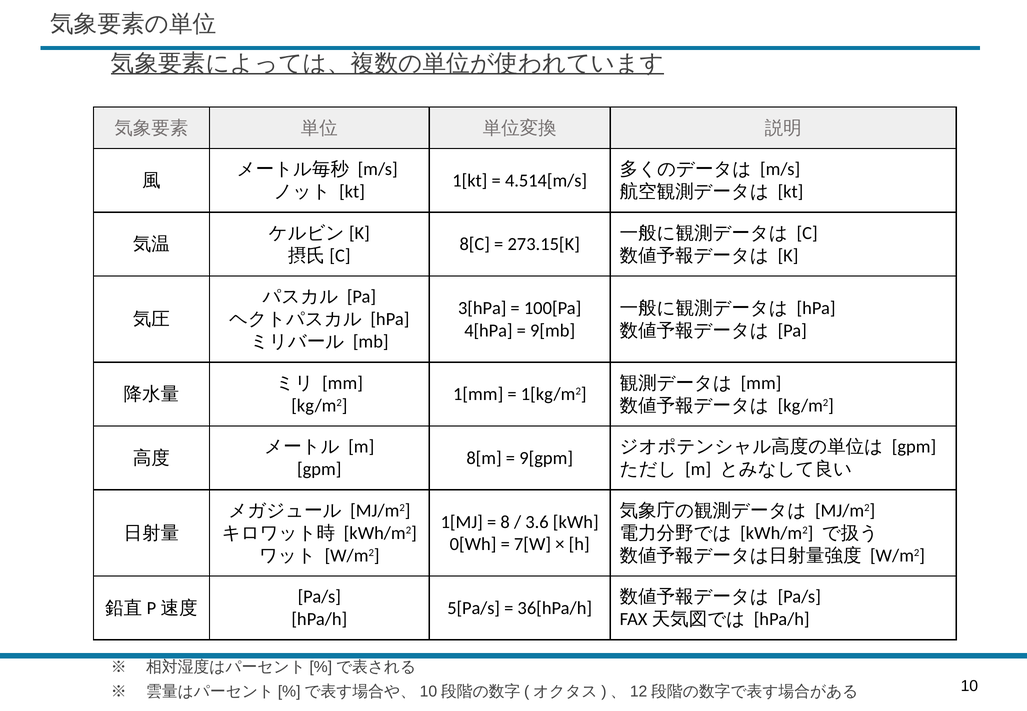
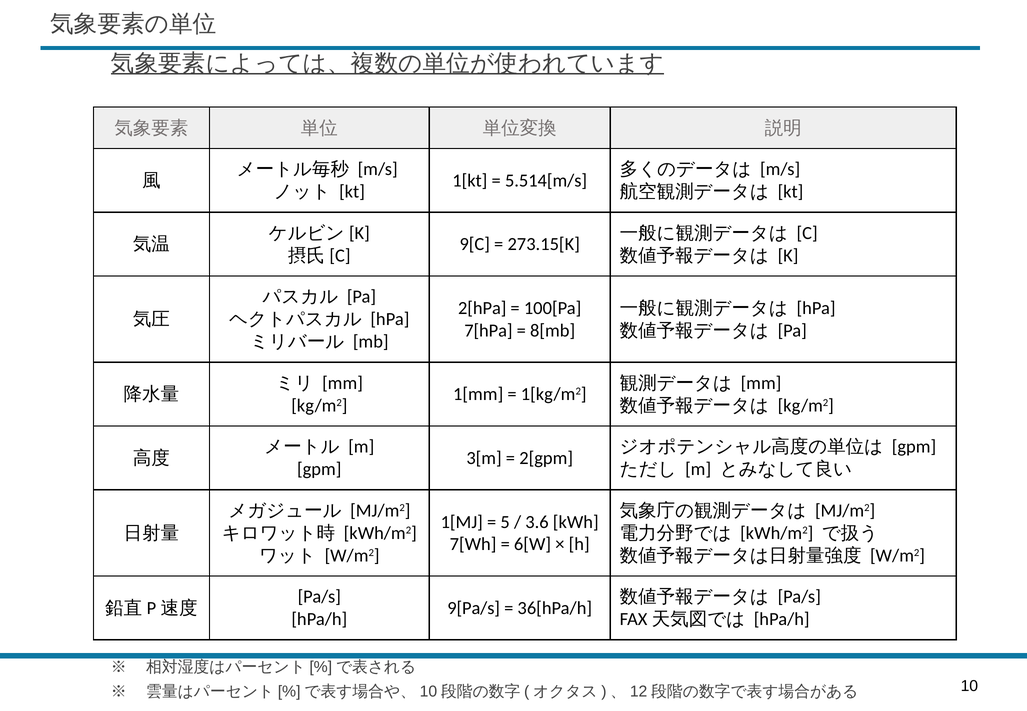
4.514[m/s: 4.514[m/s -> 5.514[m/s
8[C: 8[C -> 9[C
3[hPa: 3[hPa -> 2[hPa
4[hPa: 4[hPa -> 7[hPa
9[mb: 9[mb -> 8[mb
8[m: 8[m -> 3[m
9[gpm: 9[gpm -> 2[gpm
8: 8 -> 5
0[Wh: 0[Wh -> 7[Wh
7[W: 7[W -> 6[W
5[Pa/s: 5[Pa/s -> 9[Pa/s
